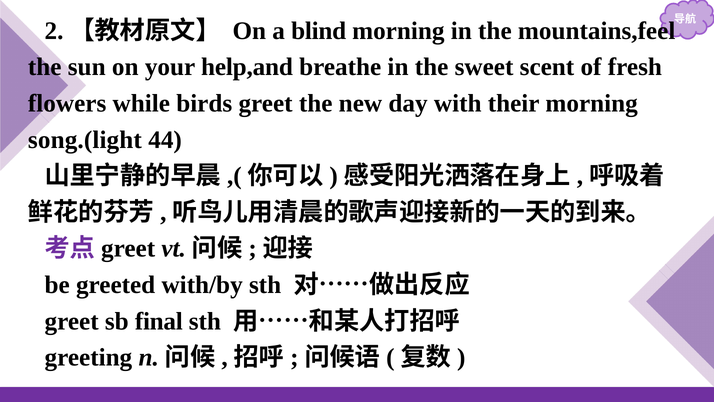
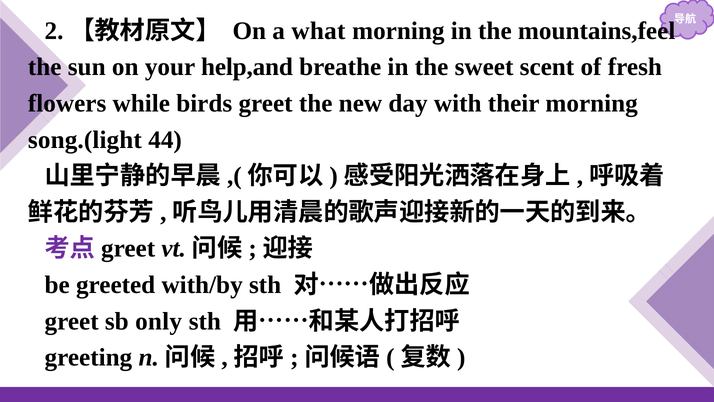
blind: blind -> what
final: final -> only
